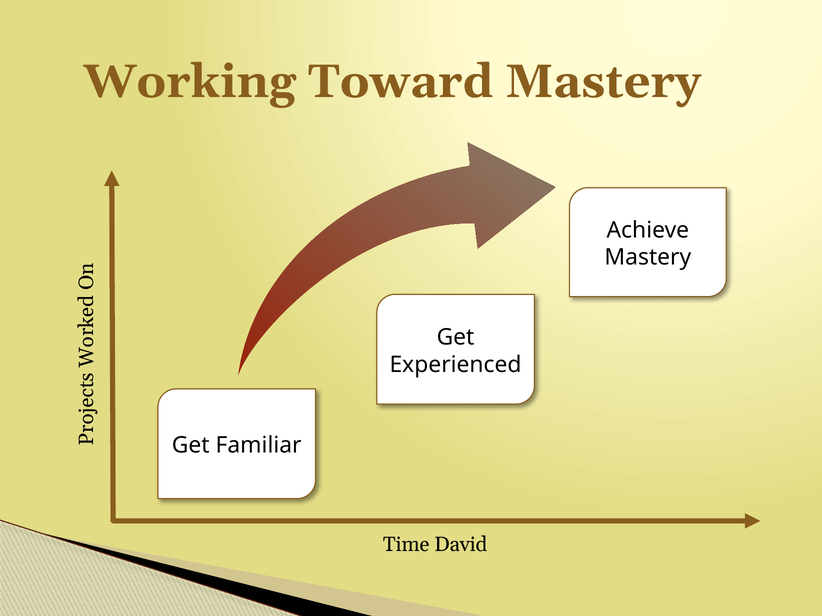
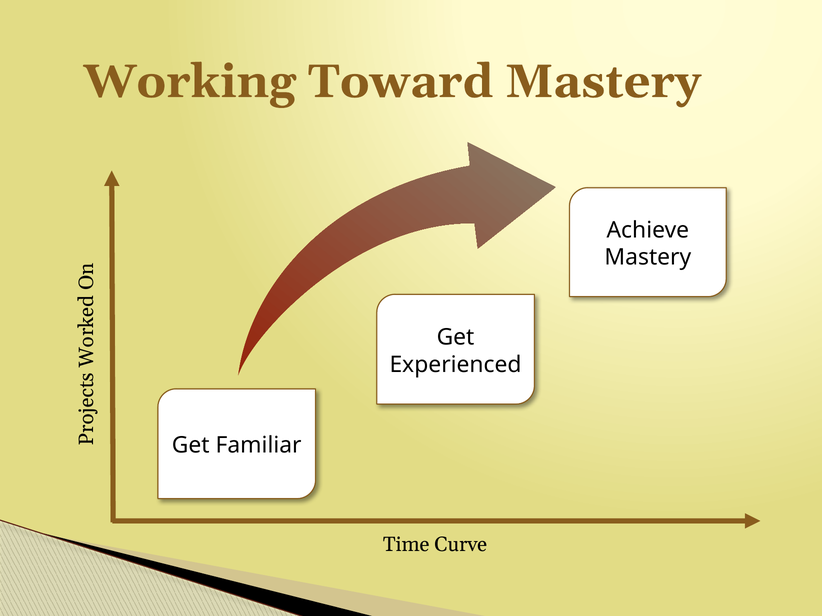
David: David -> Curve
